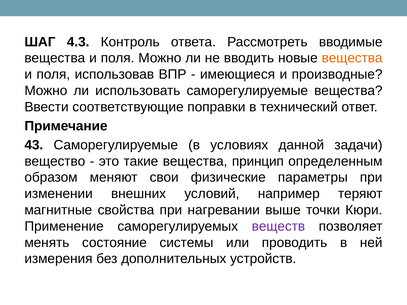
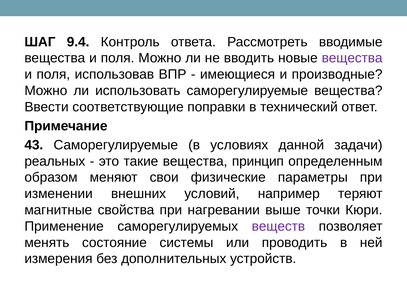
4.3: 4.3 -> 9.4
вещества at (352, 58) colour: orange -> purple
вещество: вещество -> реальных
